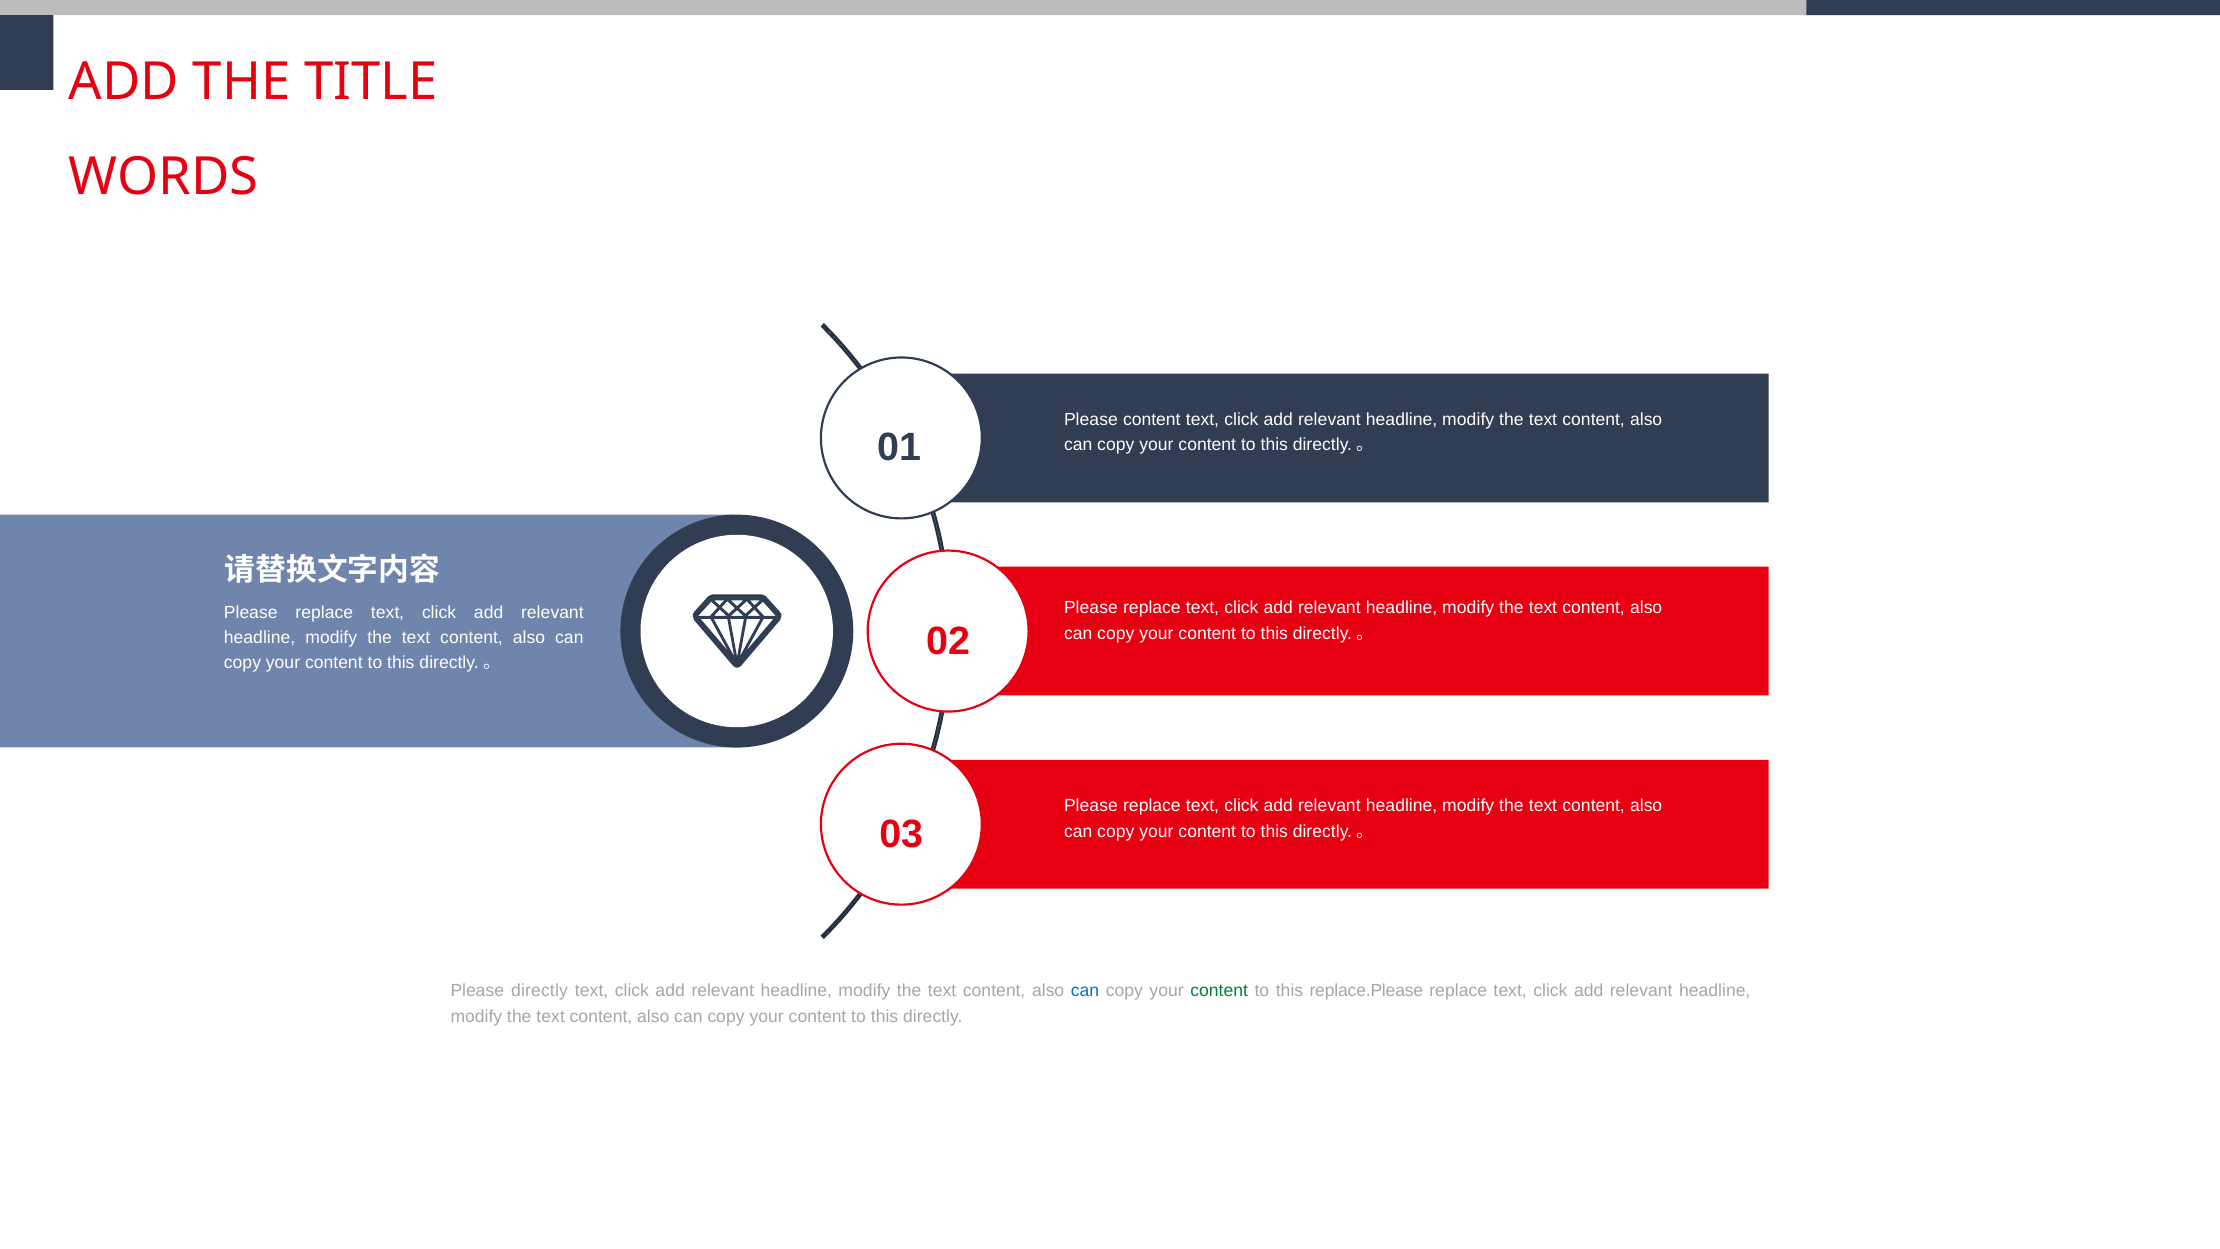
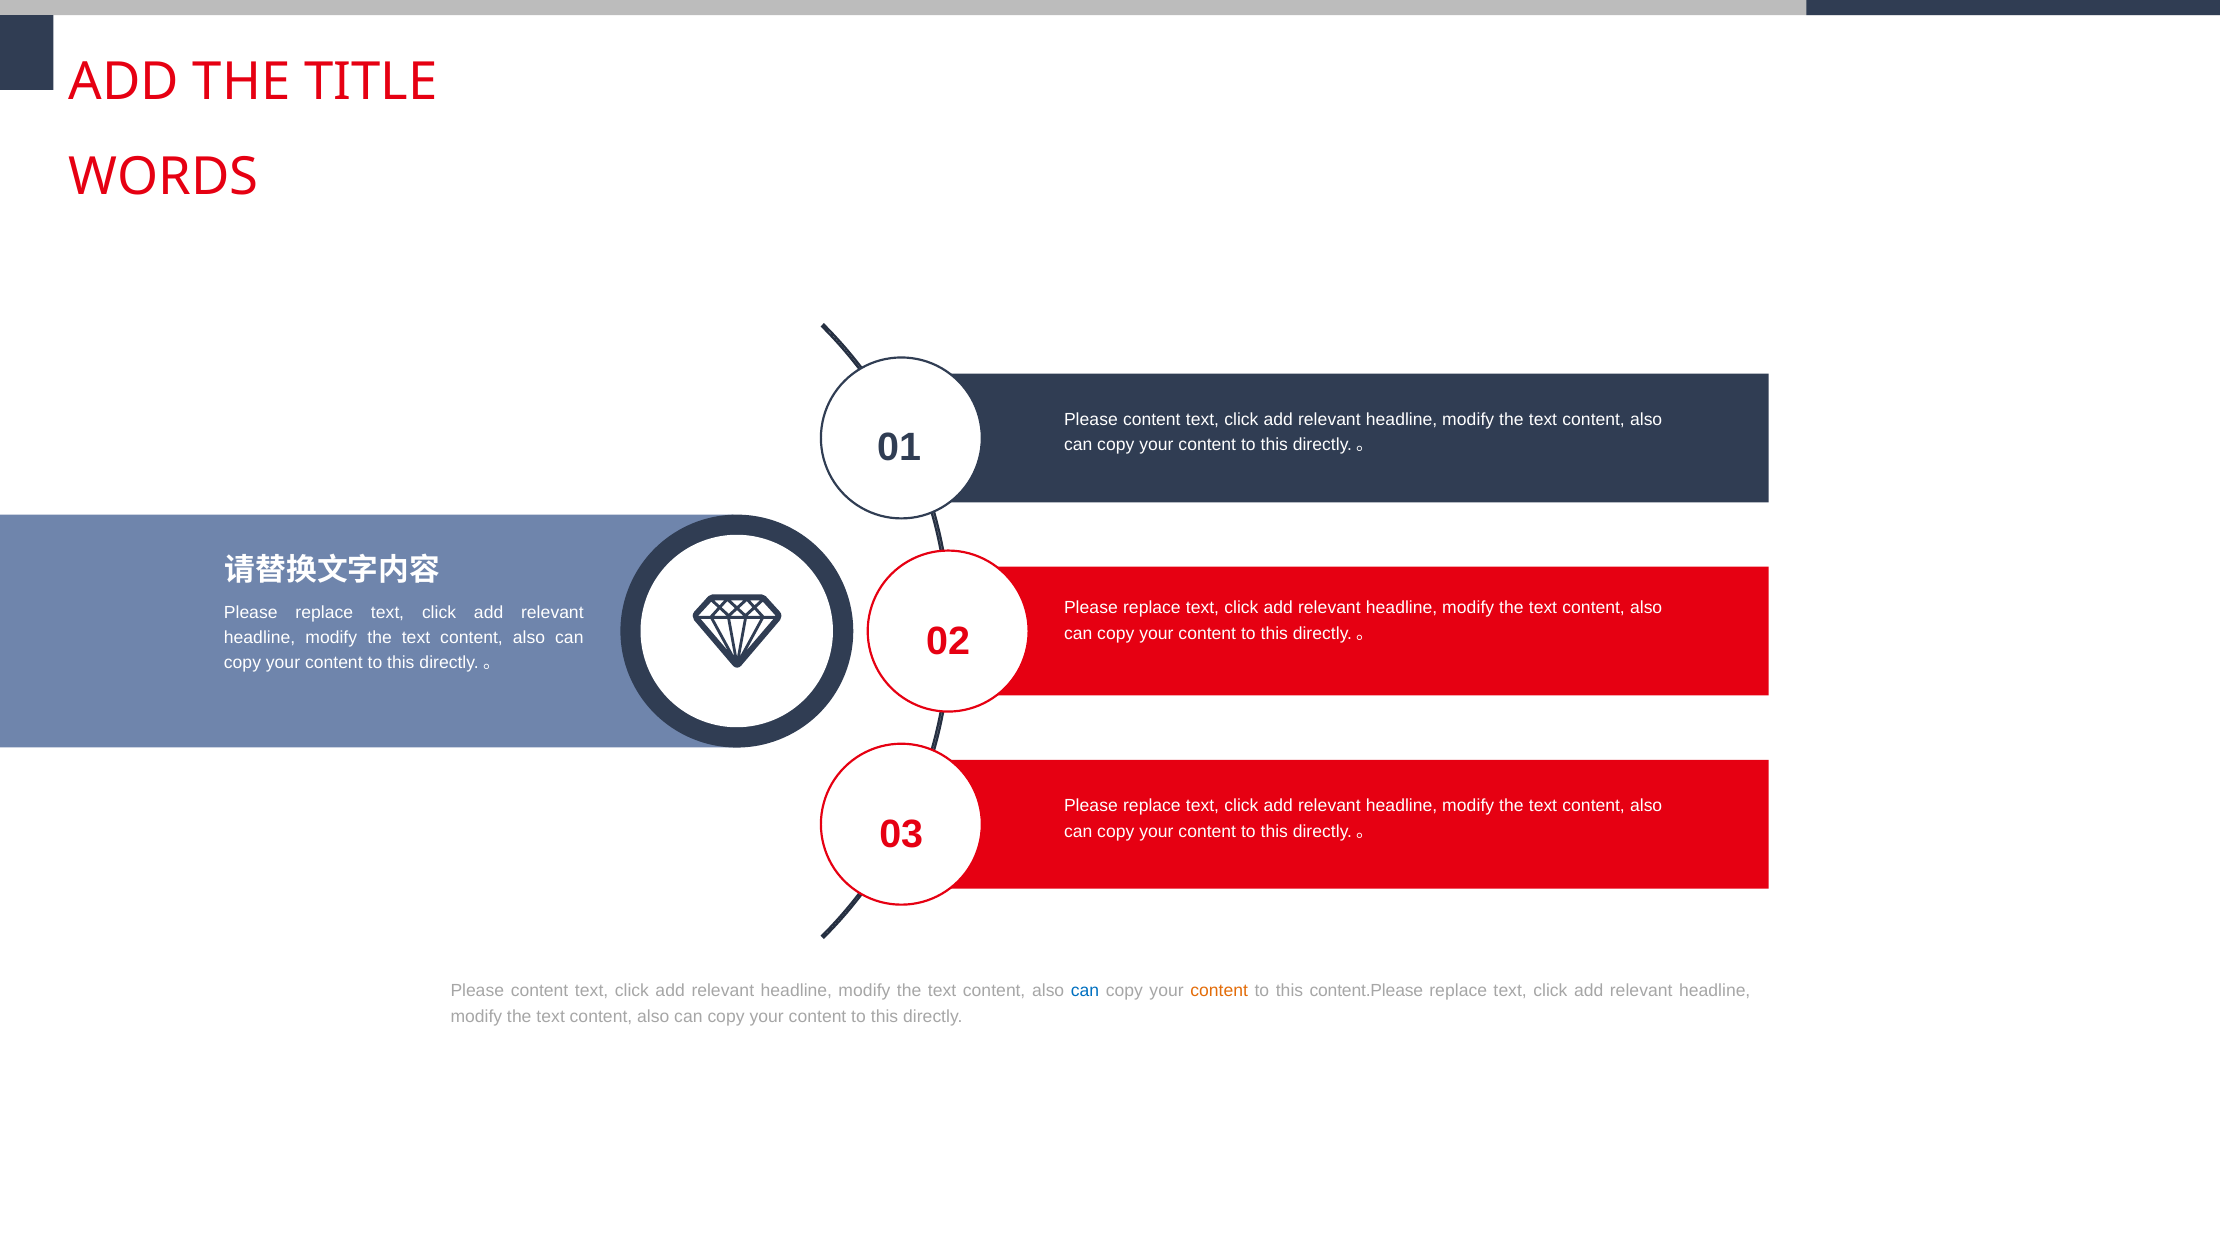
directly at (539, 991): directly -> content
content at (1219, 991) colour: green -> orange
replace.Please: replace.Please -> content.Please
